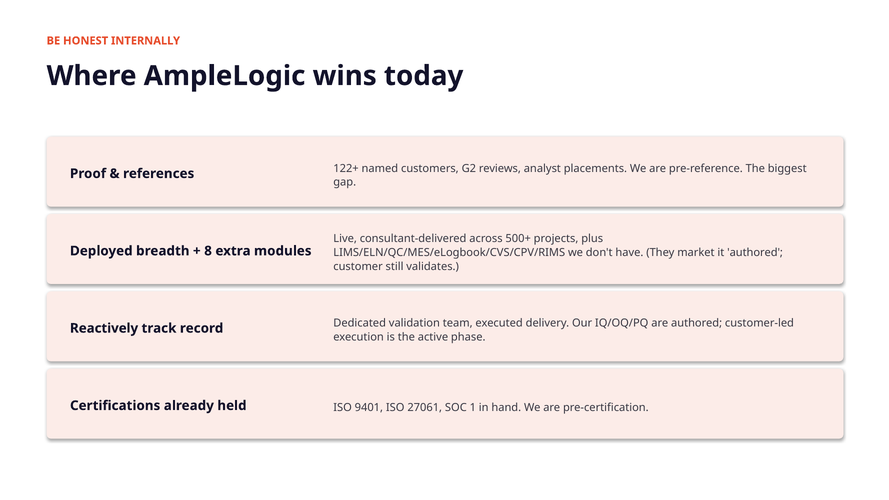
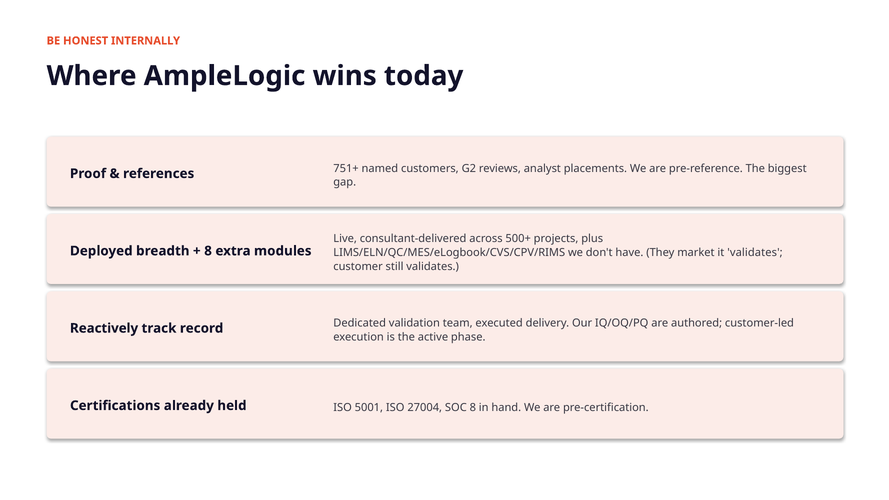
122+: 122+ -> 751+
it authored: authored -> validates
9401: 9401 -> 5001
27061: 27061 -> 27004
SOC 1: 1 -> 8
